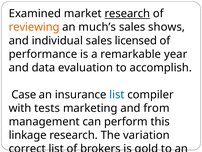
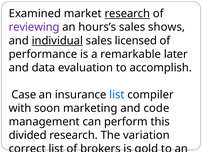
reviewing colour: orange -> purple
much’s: much’s -> hours’s
individual underline: none -> present
year: year -> later
tests: tests -> soon
from: from -> code
linkage: linkage -> divided
